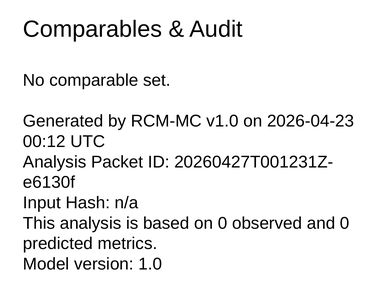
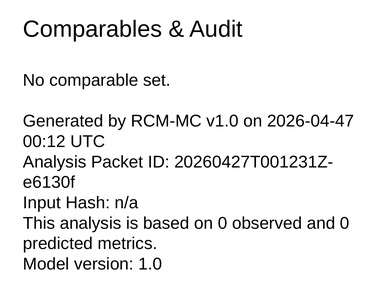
2026-04-23: 2026-04-23 -> 2026-04-47
